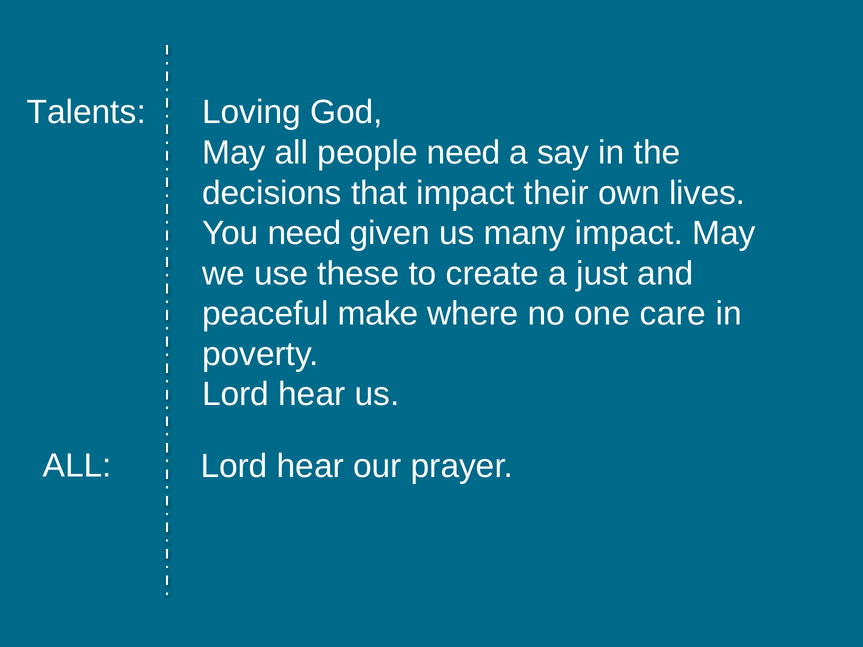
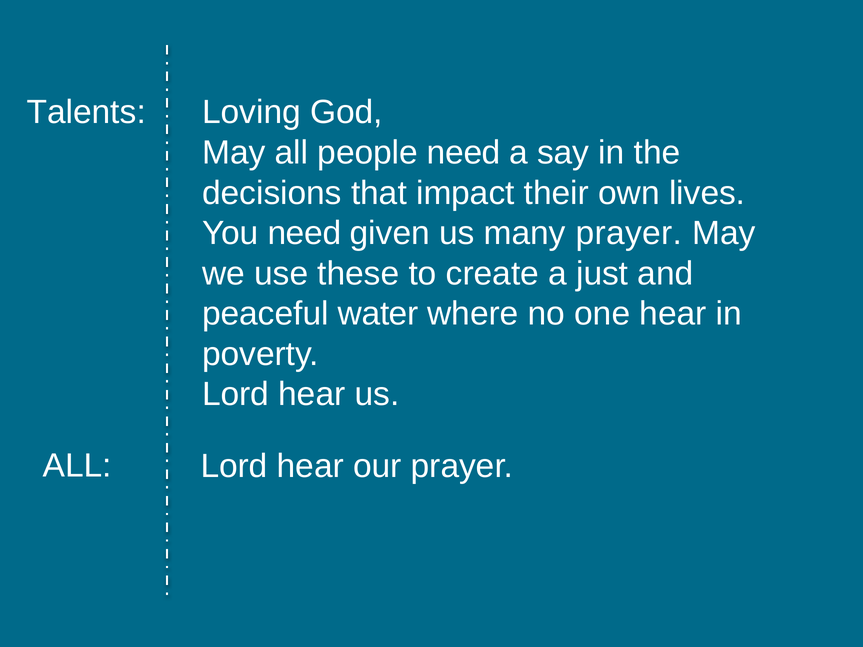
many impact: impact -> prayer
make: make -> water
one care: care -> hear
